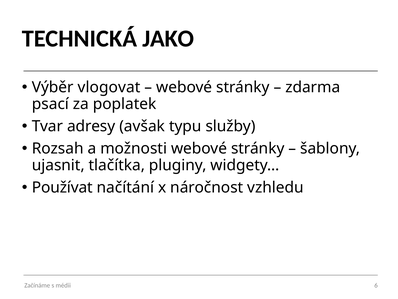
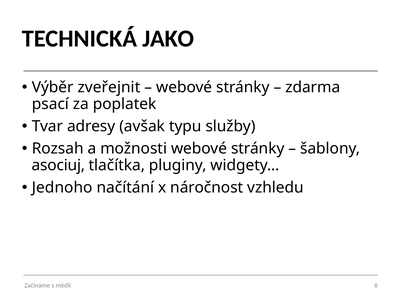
vlogovat: vlogovat -> zveřejnit
ujasnit: ujasnit -> asociuj
Používat: Používat -> Jednoho
